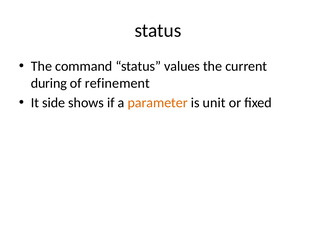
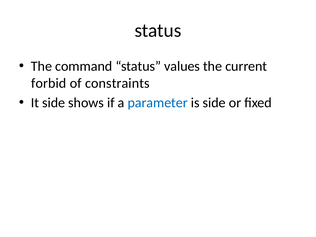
during: during -> forbid
refinement: refinement -> constraints
parameter colour: orange -> blue
is unit: unit -> side
